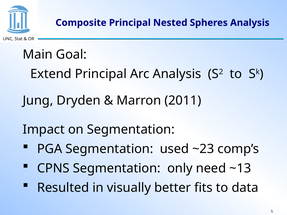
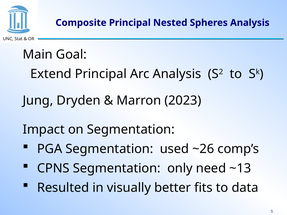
2011: 2011 -> 2023
~23: ~23 -> ~26
